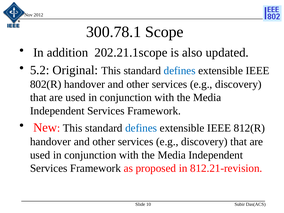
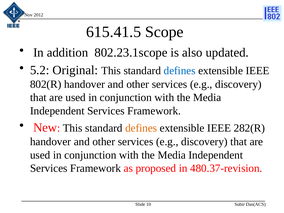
300.78.1: 300.78.1 -> 615.41.5
202.21.1scope: 202.21.1scope -> 802.23.1scope
defines at (141, 128) colour: blue -> orange
812(R: 812(R -> 282(R
812.21-revision: 812.21-revision -> 480.37-revision
